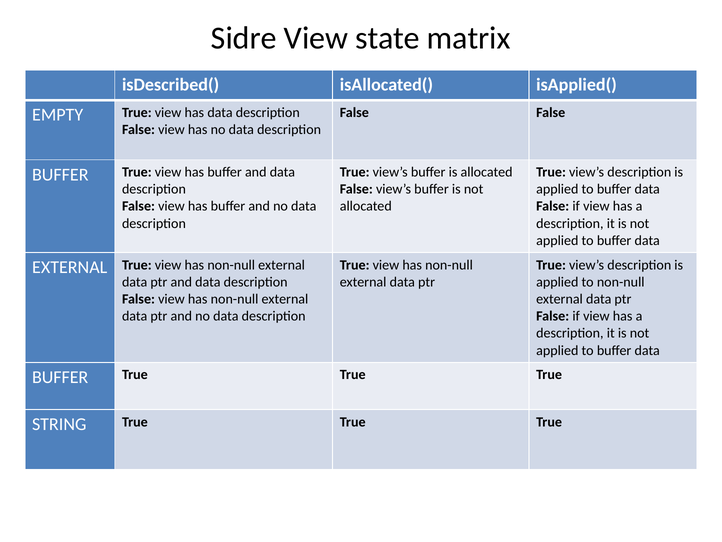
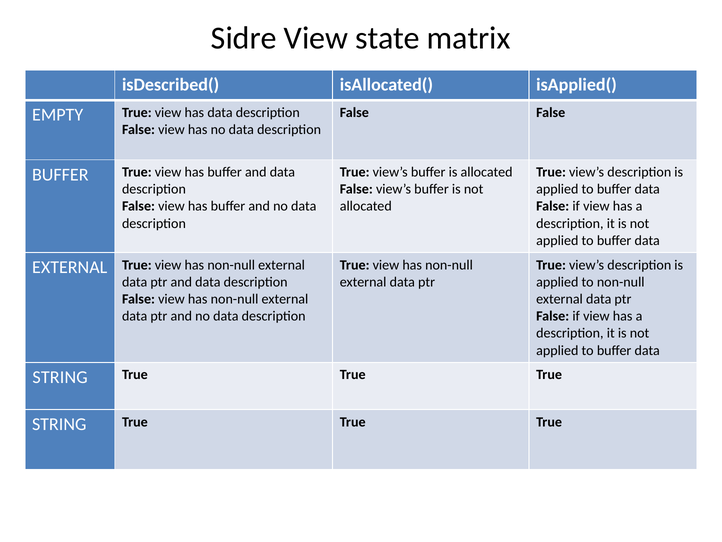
BUFFER at (60, 377): BUFFER -> STRING
